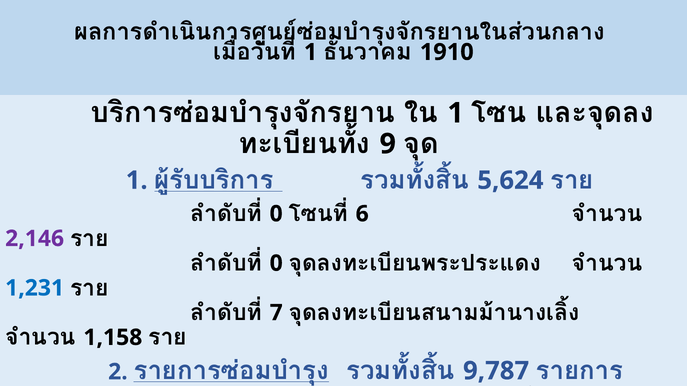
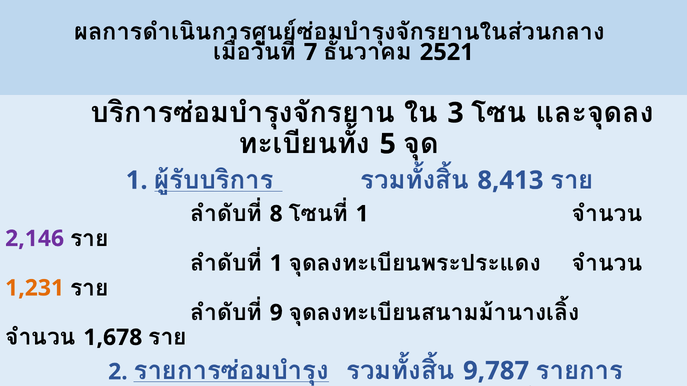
1 at (311, 52): 1 -> 7
1910: 1910 -> 2521
1 at (456, 113): 1 -> 3
9: 9 -> 5
5,624: 5,624 -> 8,413
0 at (276, 214): 0 -> 8
6 at (362, 214): 6 -> 1
0 at (276, 264): 0 -> 1
1,231 colour: blue -> orange
7: 7 -> 9
1,158: 1,158 -> 1,678
